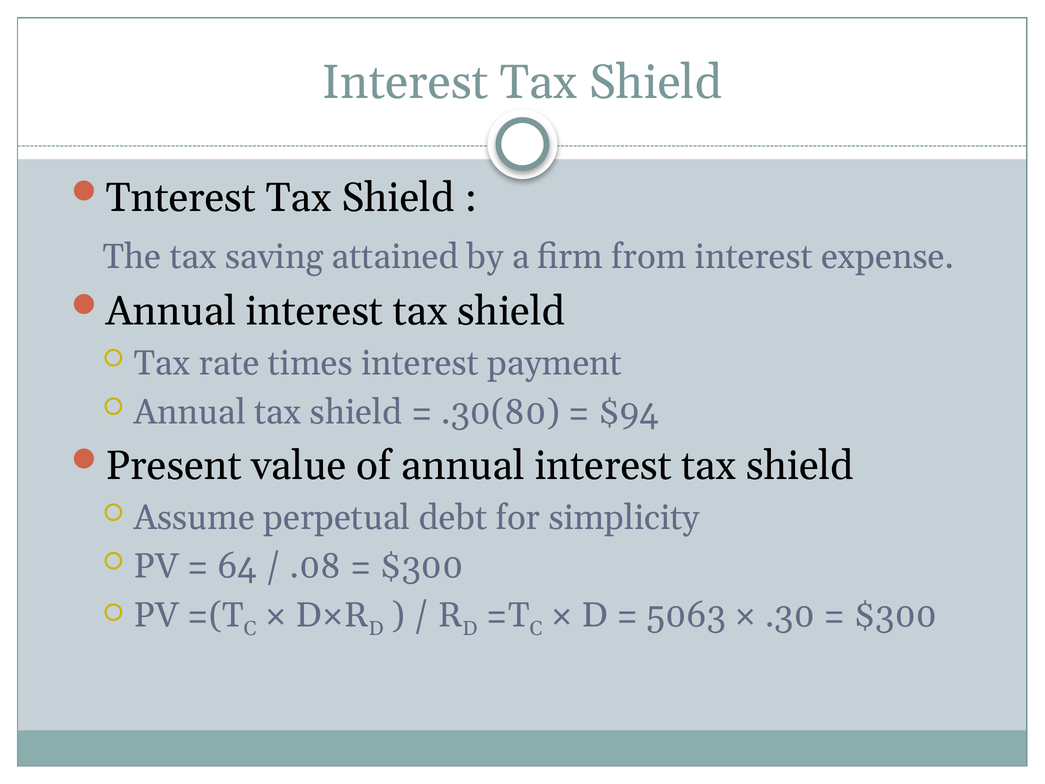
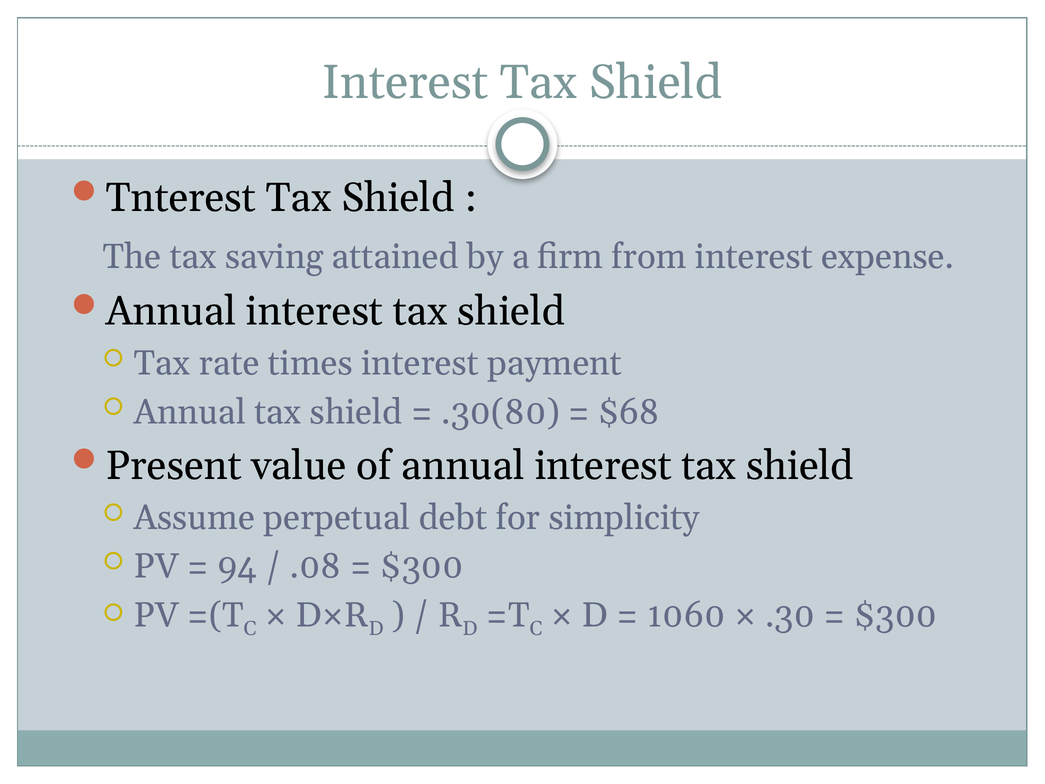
$94: $94 -> $68
64: 64 -> 94
5063: 5063 -> 1060
